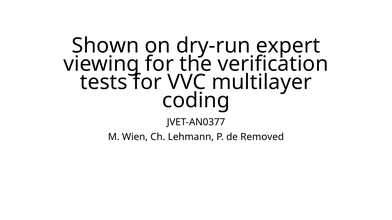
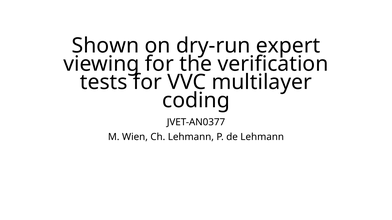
de Removed: Removed -> Lehmann
